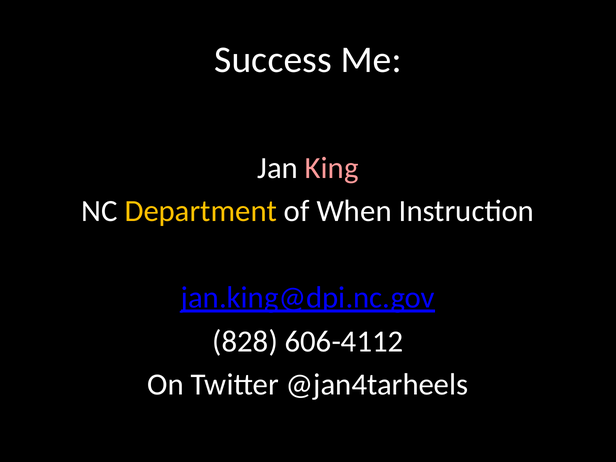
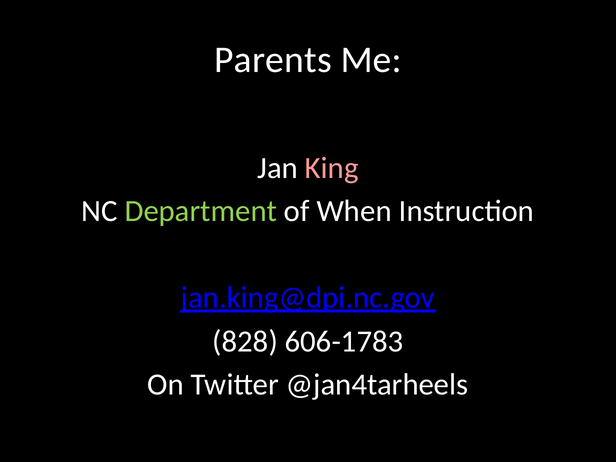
Success: Success -> Parents
Department colour: yellow -> light green
606-4112: 606-4112 -> 606-1783
